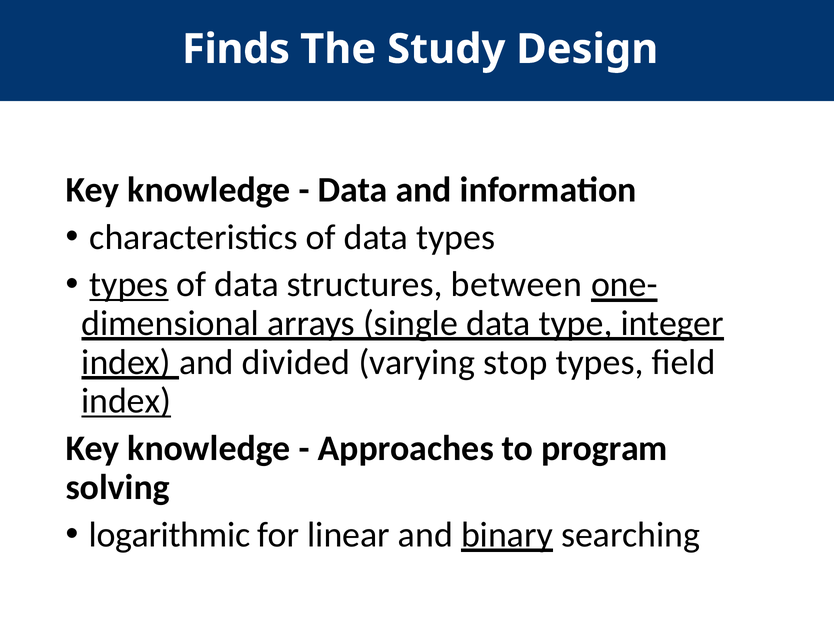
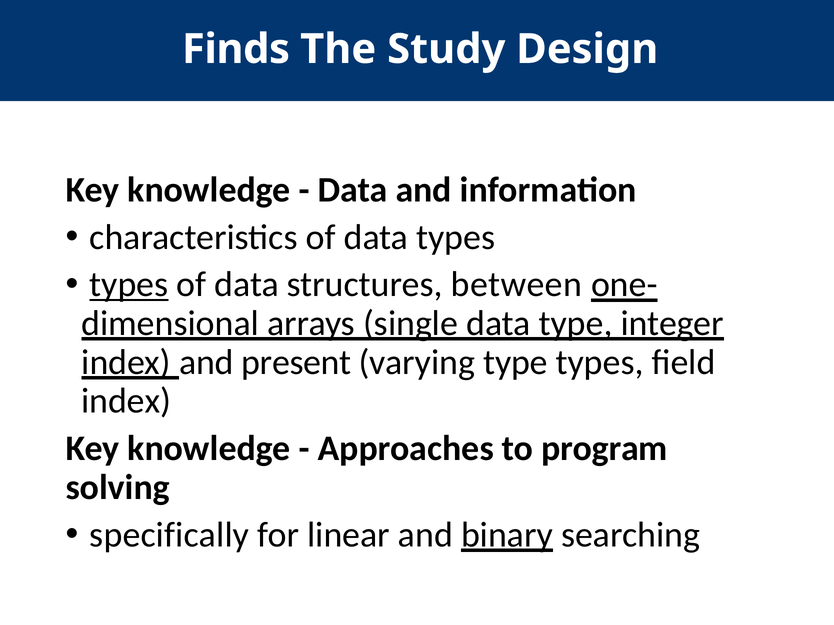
divided: divided -> present
varying stop: stop -> type
index at (126, 401) underline: present -> none
logarithmic: logarithmic -> specifically
